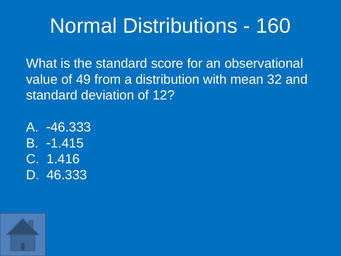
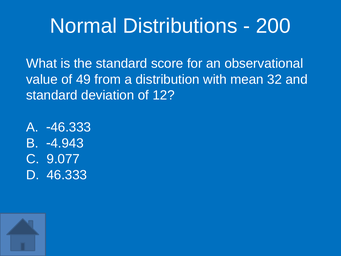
160: 160 -> 200
1.415: 1.415 -> 4.943
1.416: 1.416 -> 9.077
